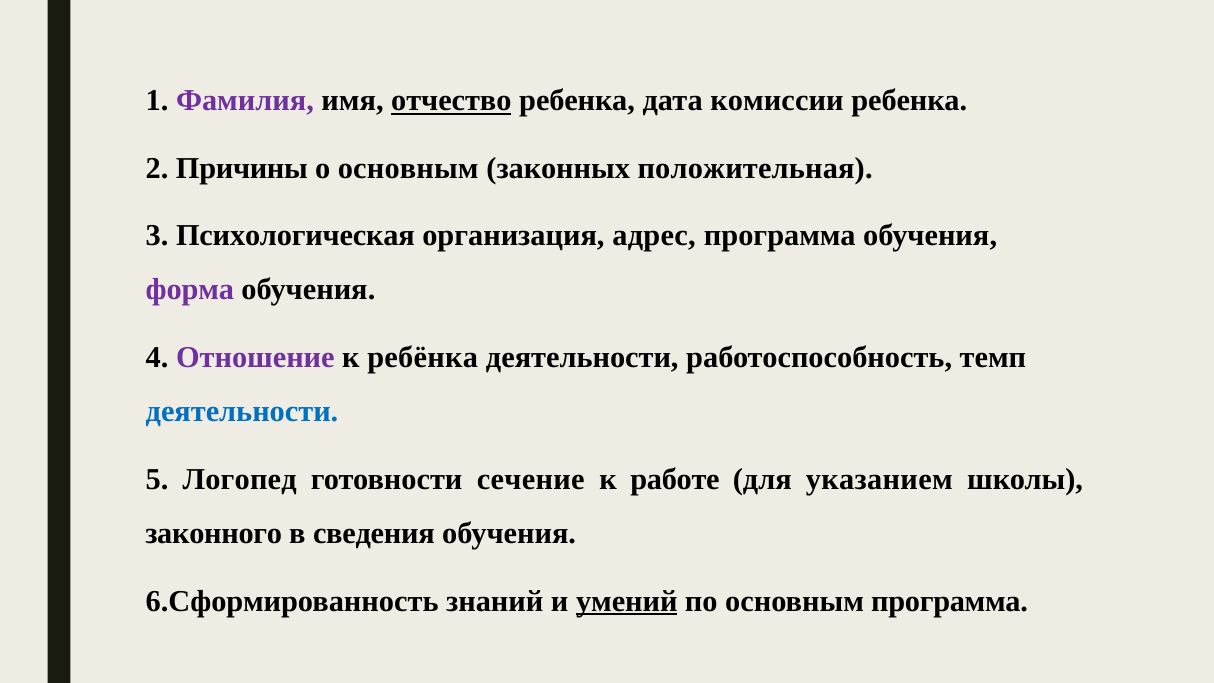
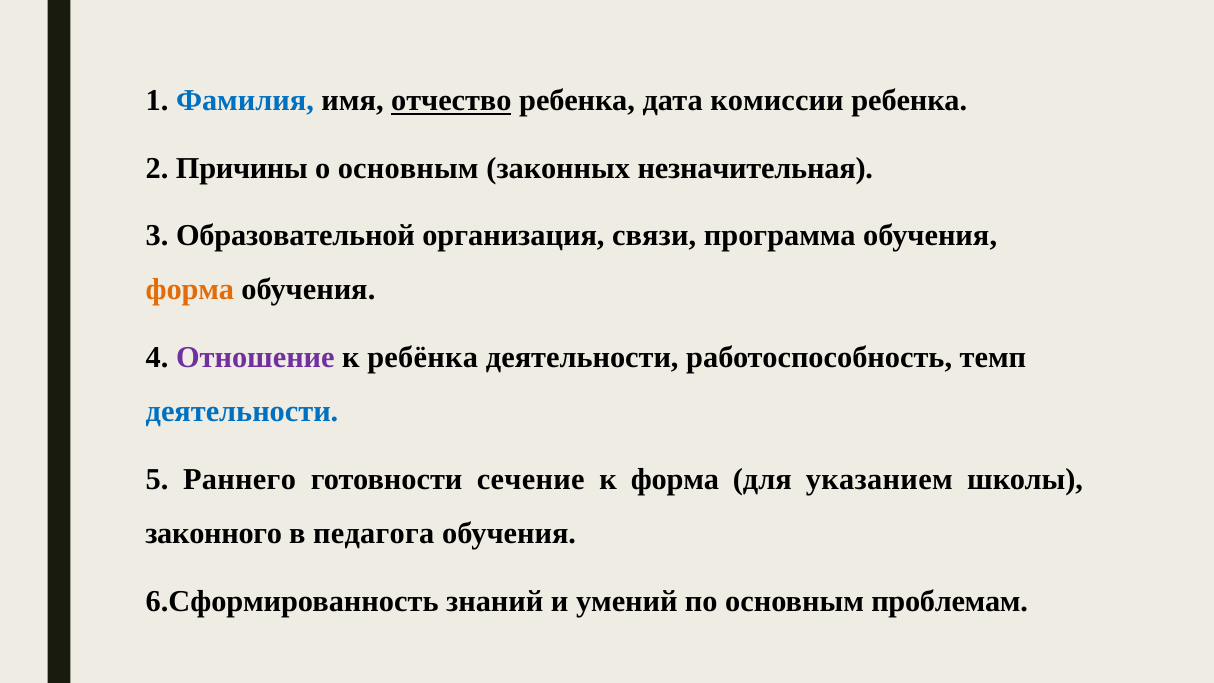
Фамилия colour: purple -> blue
положительная: положительная -> незначительная
Психологическая: Психологическая -> Образовательной
адрес: адрес -> связи
форма at (190, 290) colour: purple -> orange
Логопед: Логопед -> Раннего
к работе: работе -> форма
сведения: сведения -> педагога
умений underline: present -> none
основным программа: программа -> проблемам
